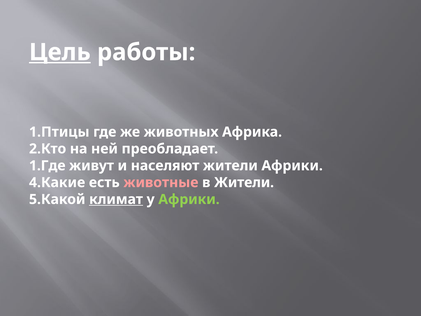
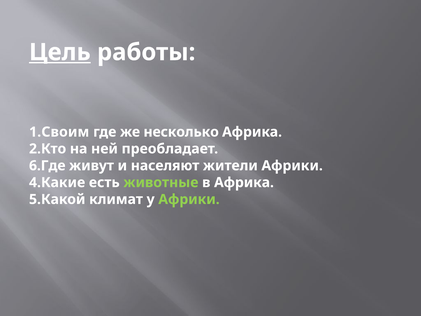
1.Птицы: 1.Птицы -> 1.Своим
животных: животных -> несколько
1.Где: 1.Где -> 6.Где
животные colour: pink -> light green
в Жители: Жители -> Африка
климат underline: present -> none
